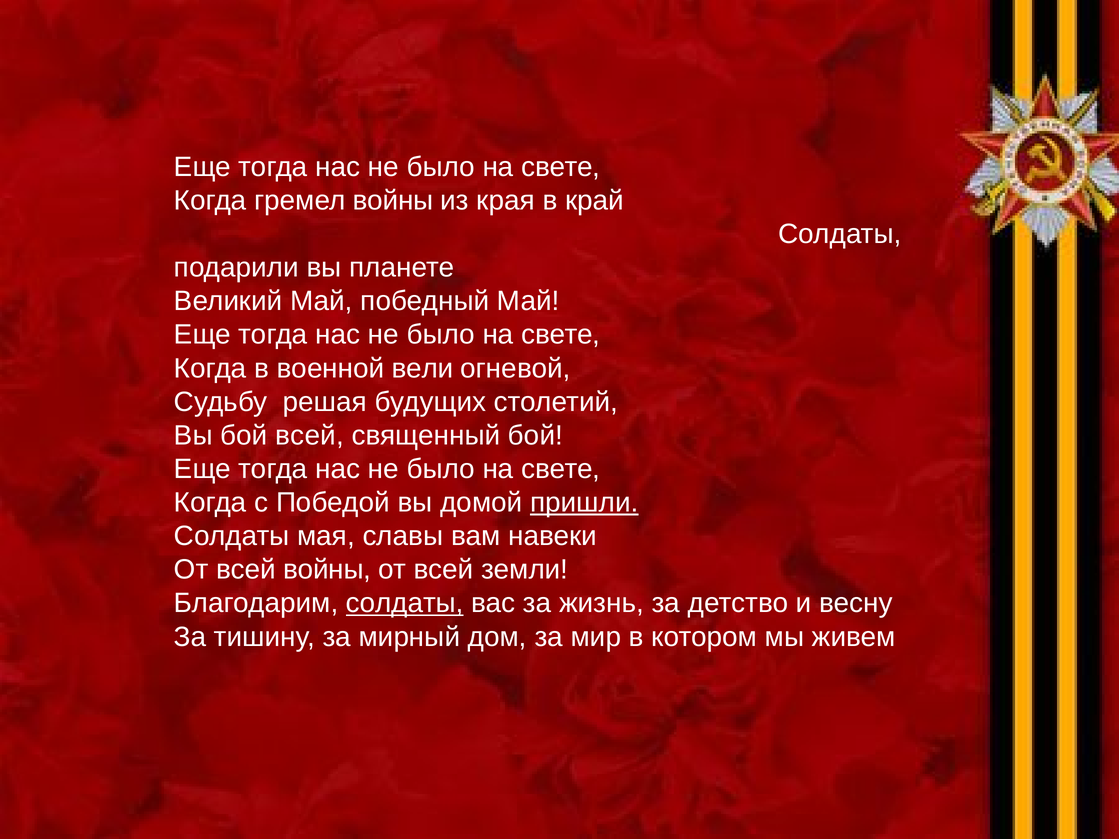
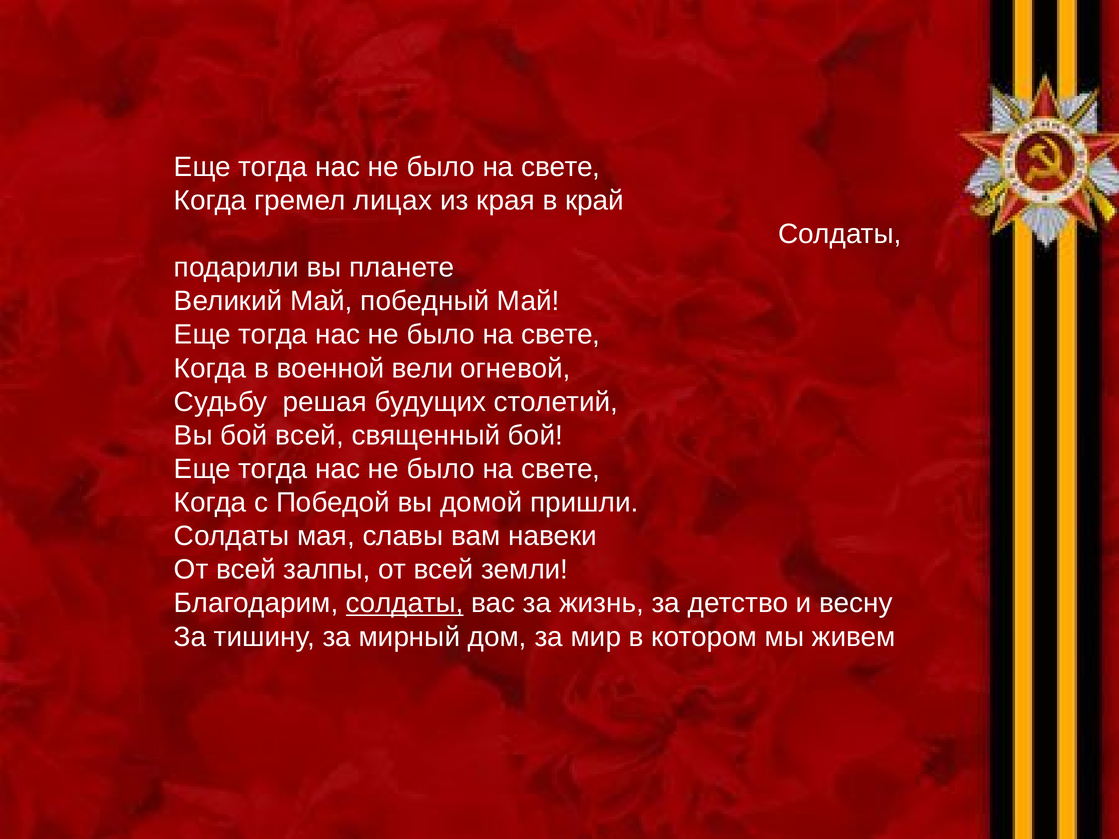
гремел войны: войны -> лицах
пришли underline: present -> none
всей войны: войны -> залпы
